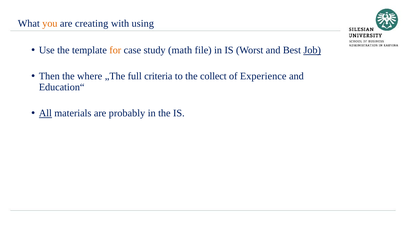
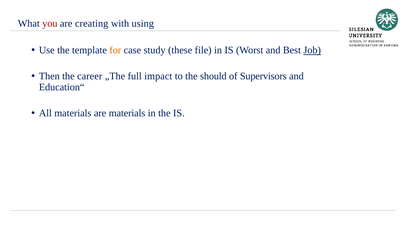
you colour: orange -> red
math: math -> these
where: where -> career
criteria: criteria -> impact
collect: collect -> should
Experience: Experience -> Supervisors
All underline: present -> none
are probably: probably -> materials
